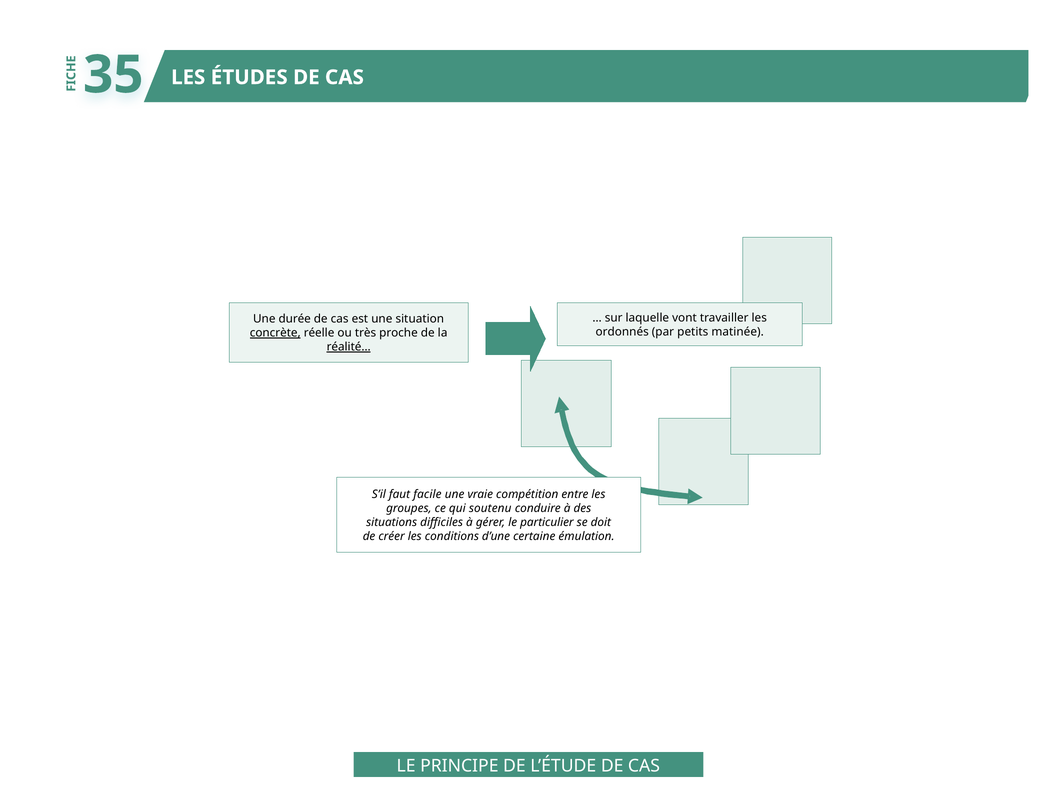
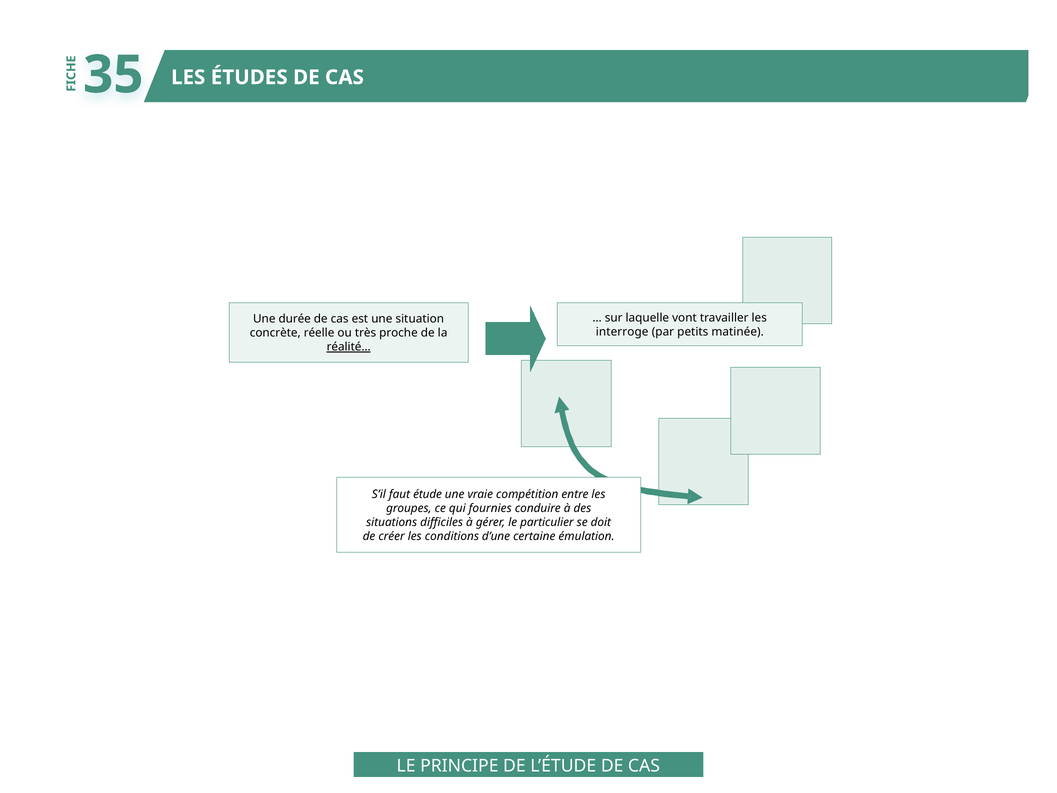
ordonnés: ordonnés -> interroge
concrète underline: present -> none
facile: facile -> étude
soutenu: soutenu -> fournies
